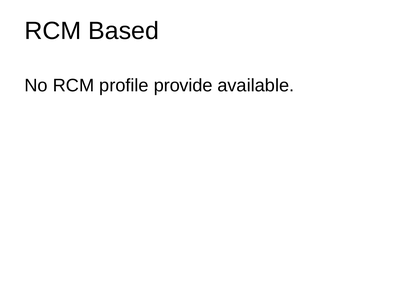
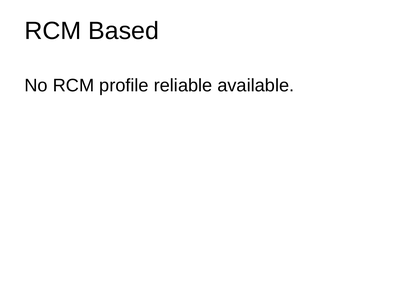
provide: provide -> reliable
